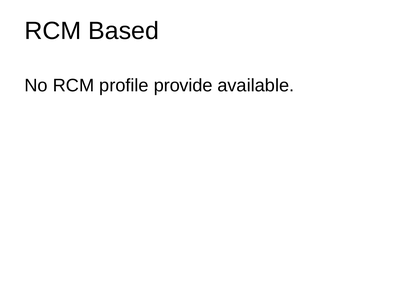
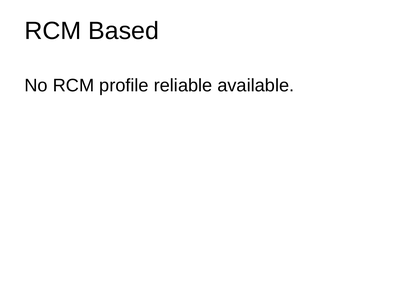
provide: provide -> reliable
